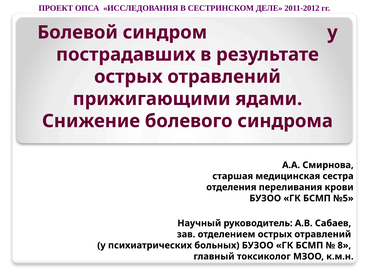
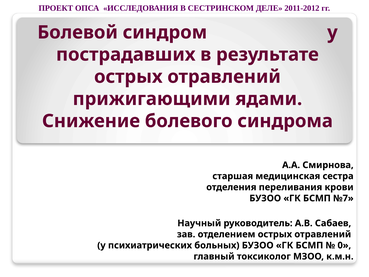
№5: №5 -> №7
8: 8 -> 0
